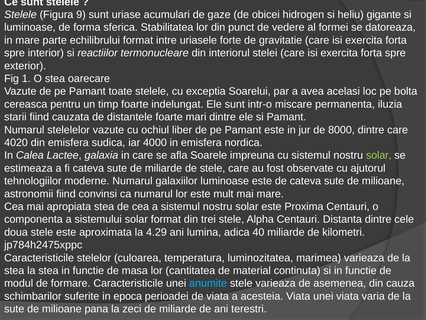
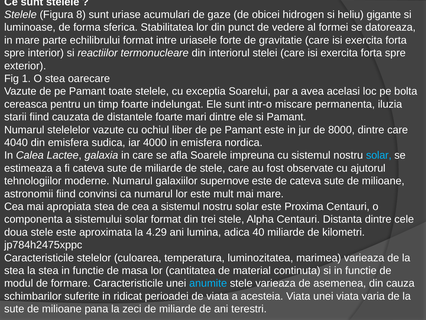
9: 9 -> 8
4020: 4020 -> 4040
solar at (379, 155) colour: light green -> light blue
galaxiilor luminoase: luminoase -> supernove
epoca: epoca -> ridicat
